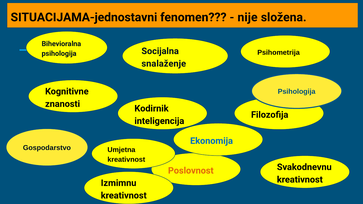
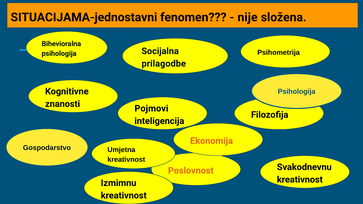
snalaženje: snalaženje -> prilagodbe
Kodirnik: Kodirnik -> Pojmovi
Ekonomija colour: blue -> orange
